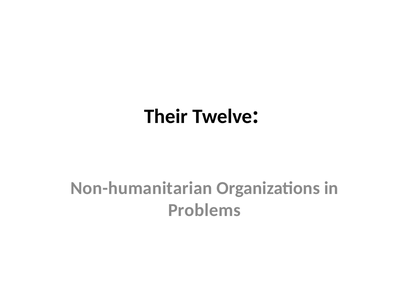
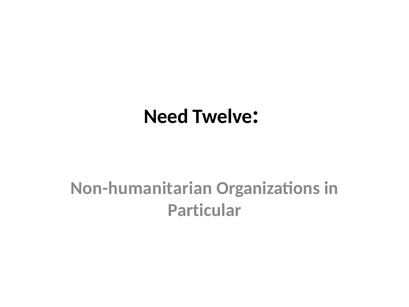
Their: Their -> Need
Problems: Problems -> Particular
